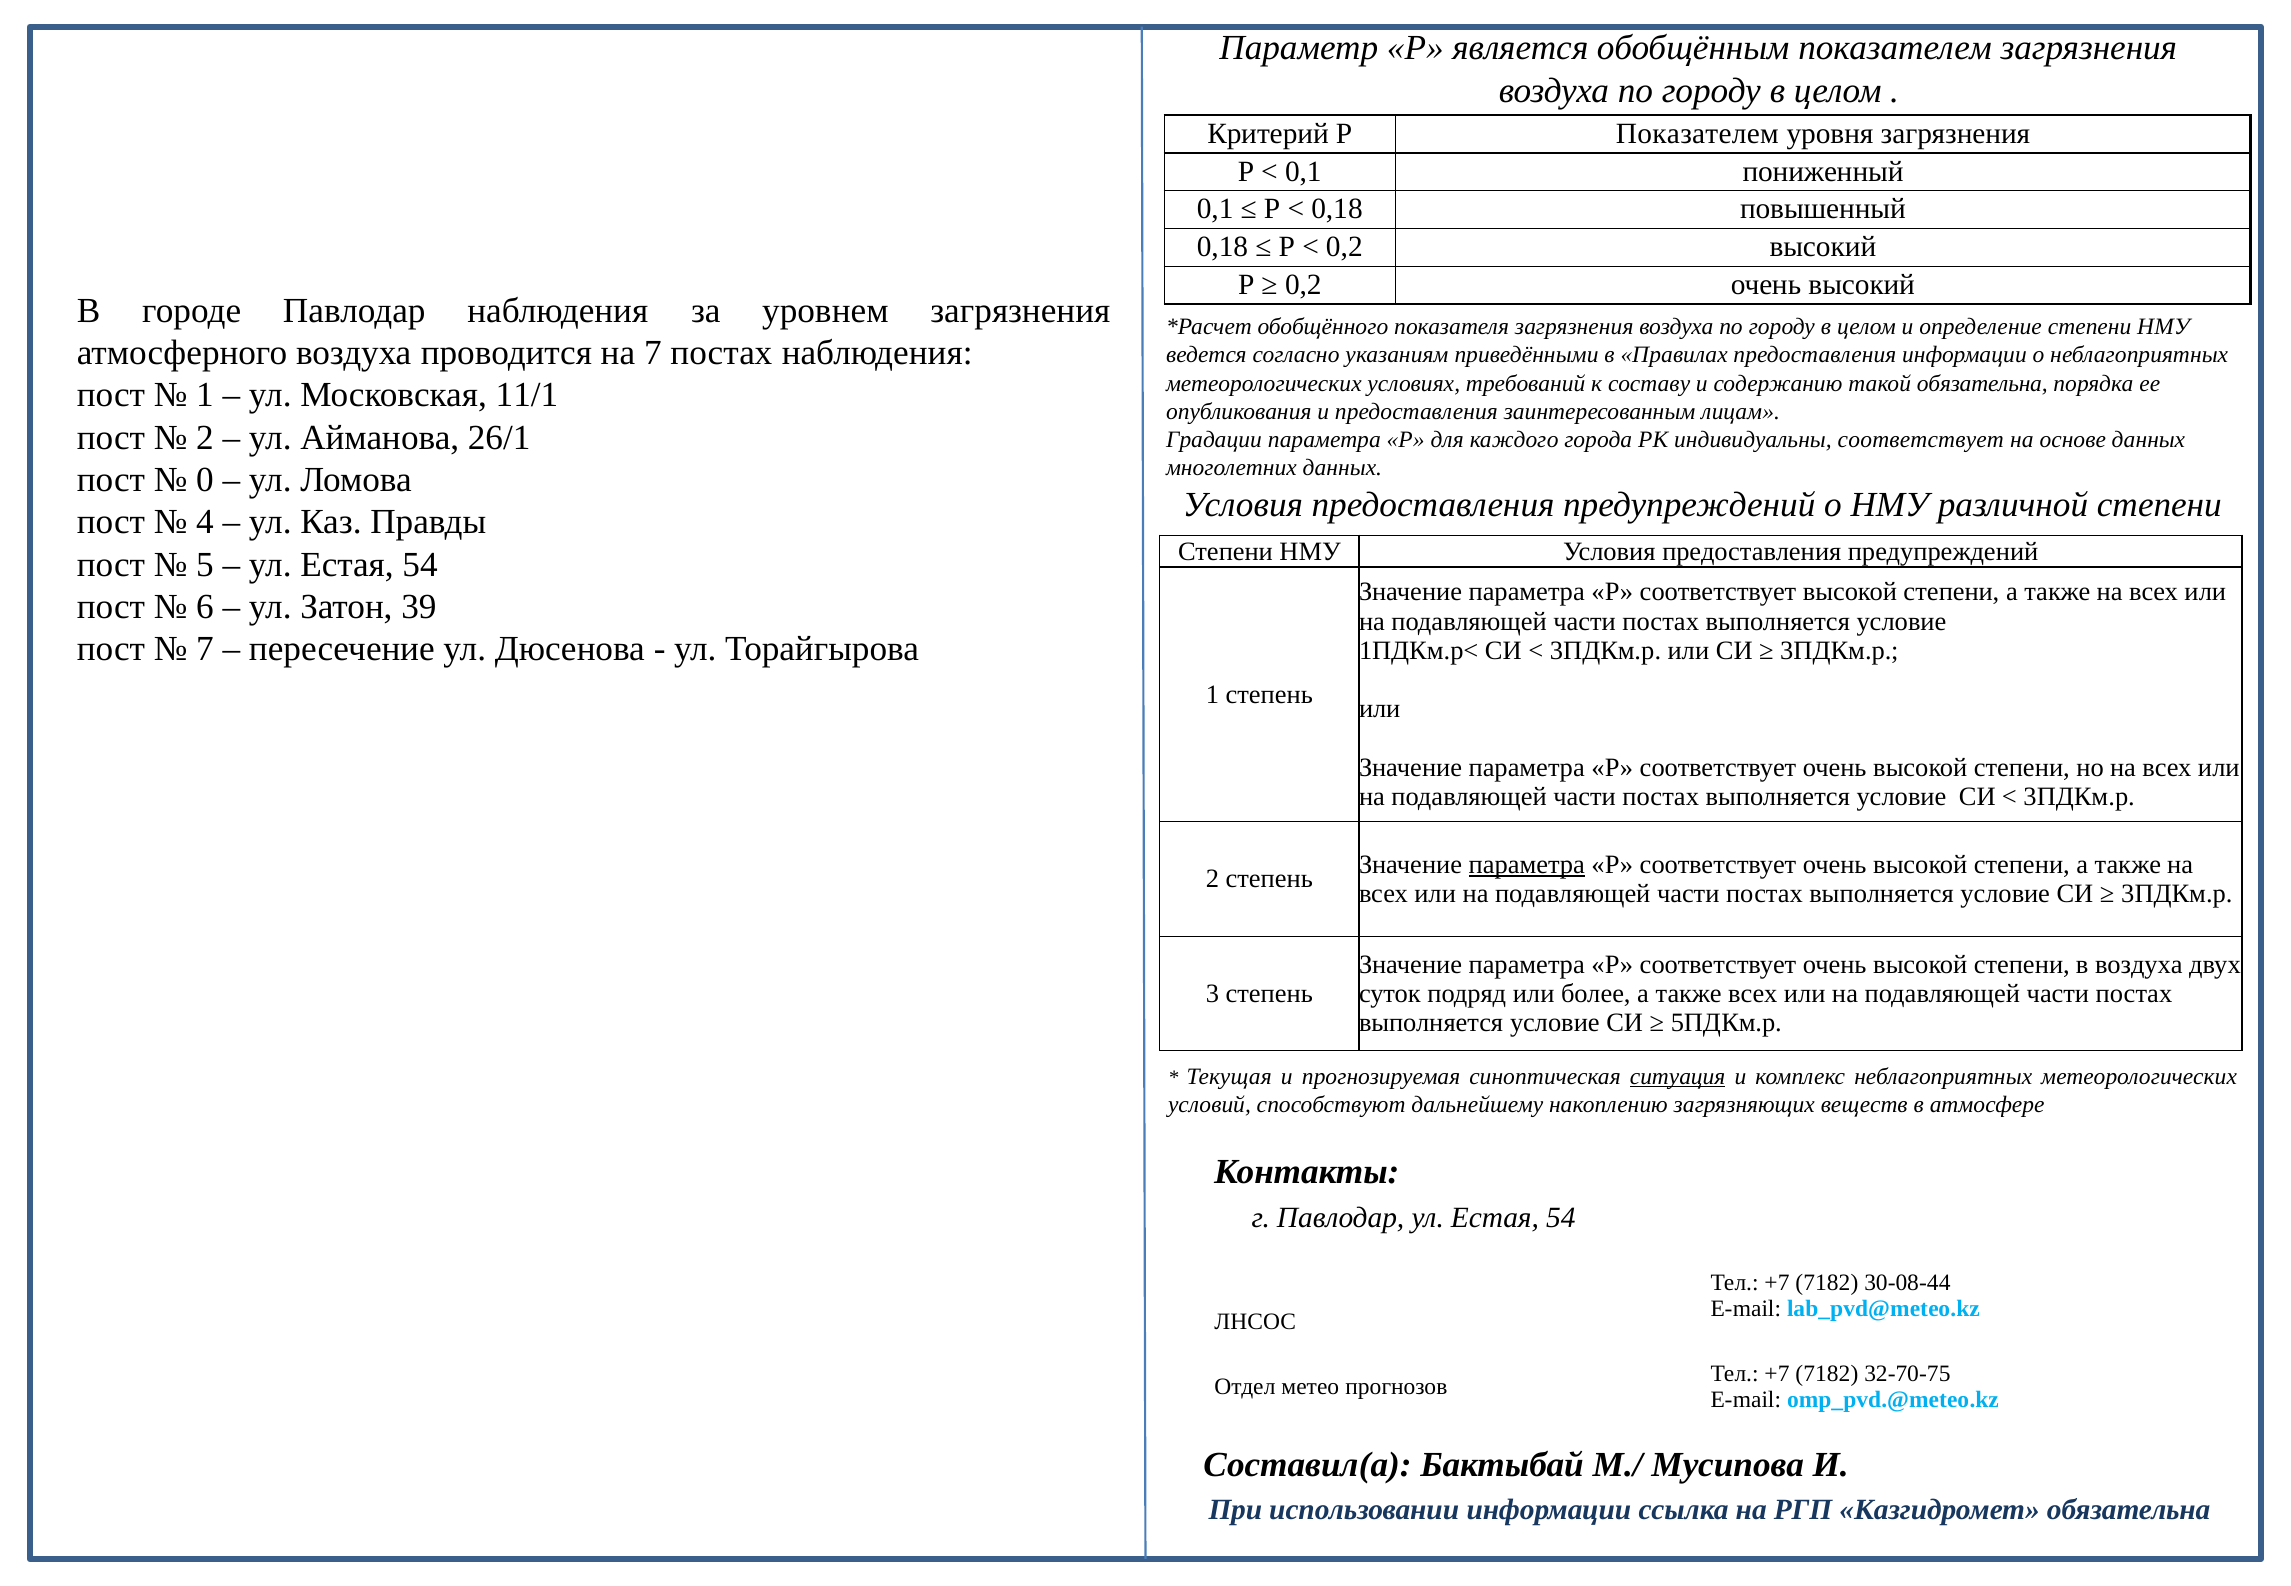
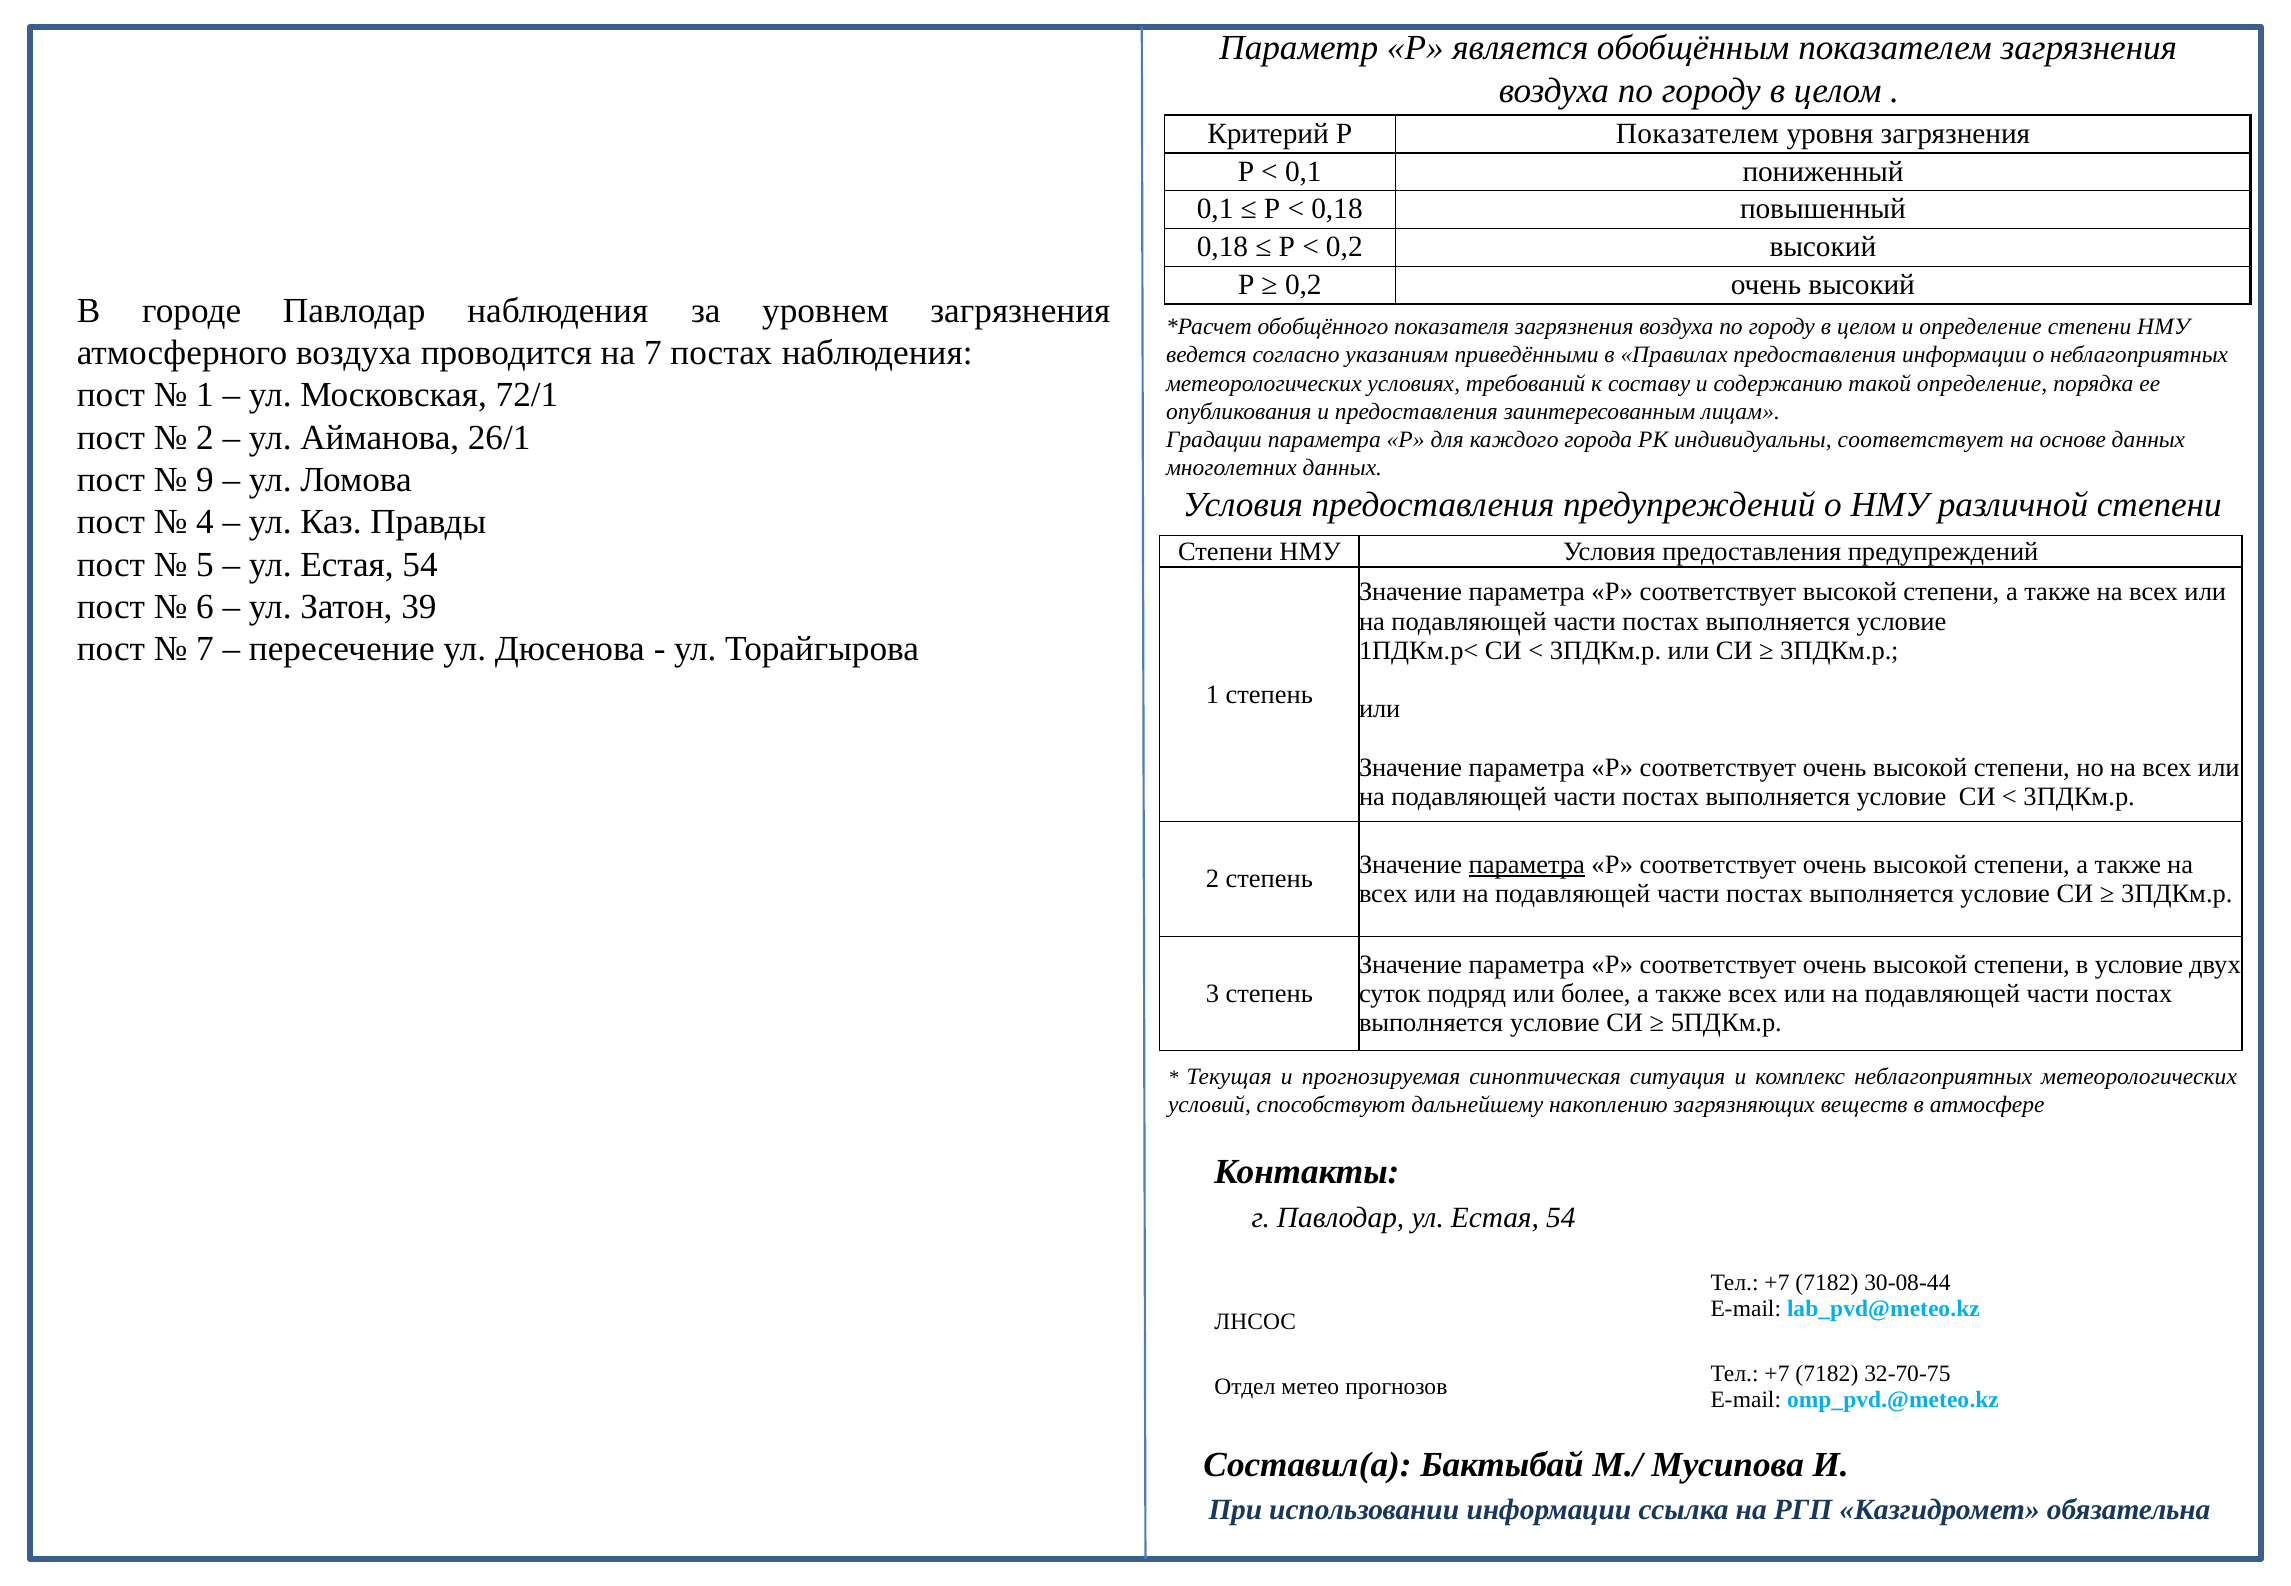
такой обязательна: обязательна -> определение
11/1: 11/1 -> 72/1
0: 0 -> 9
в воздуха: воздуха -> условие
ситуация underline: present -> none
